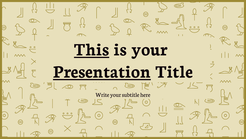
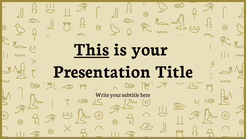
Presentation underline: present -> none
